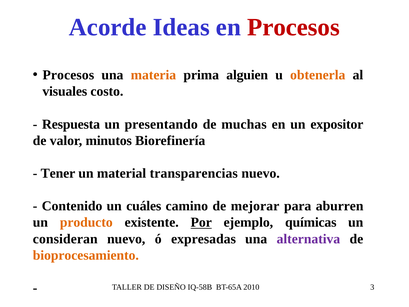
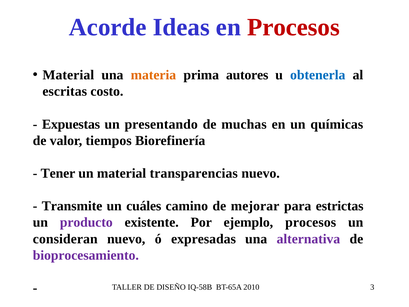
Procesos at (68, 75): Procesos -> Material
alguien: alguien -> autores
obtenerla colour: orange -> blue
visuales: visuales -> escritas
Respuesta: Respuesta -> Expuestas
expositor: expositor -> químicas
minutos: minutos -> tiempos
Contenido: Contenido -> Transmite
aburren: aburren -> estrictas
producto colour: orange -> purple
Por underline: present -> none
ejemplo químicas: químicas -> procesos
bioprocesamiento colour: orange -> purple
